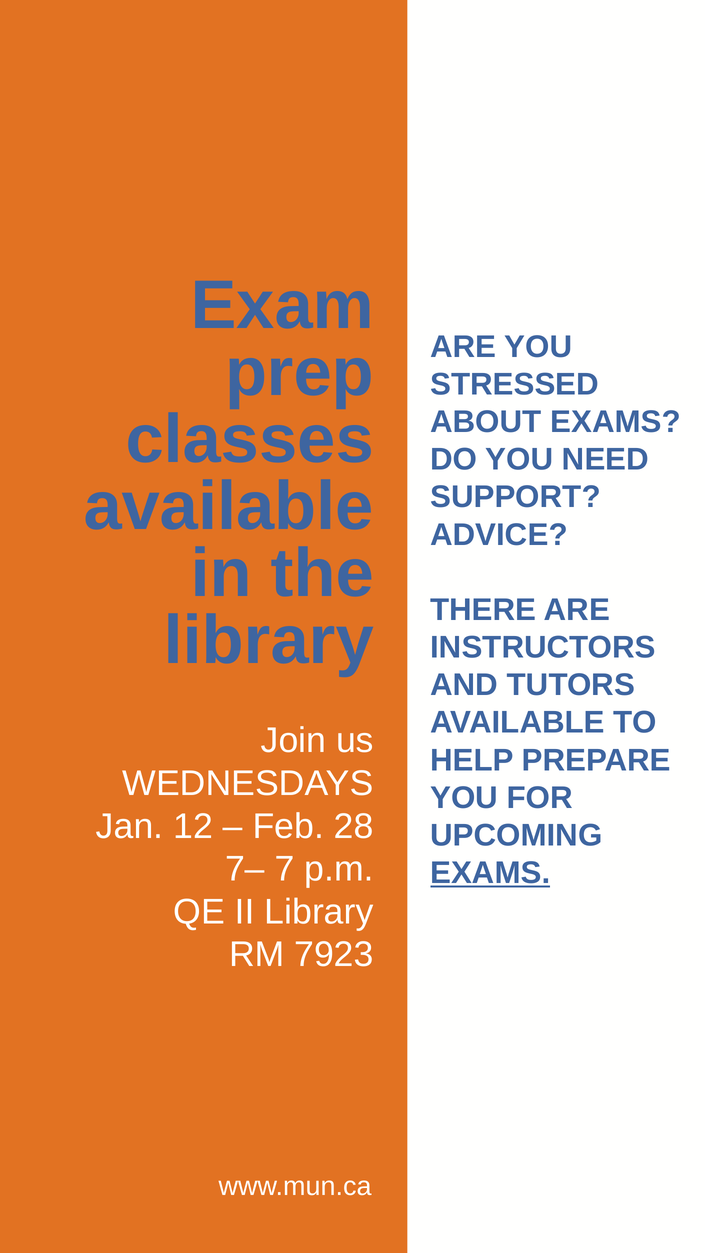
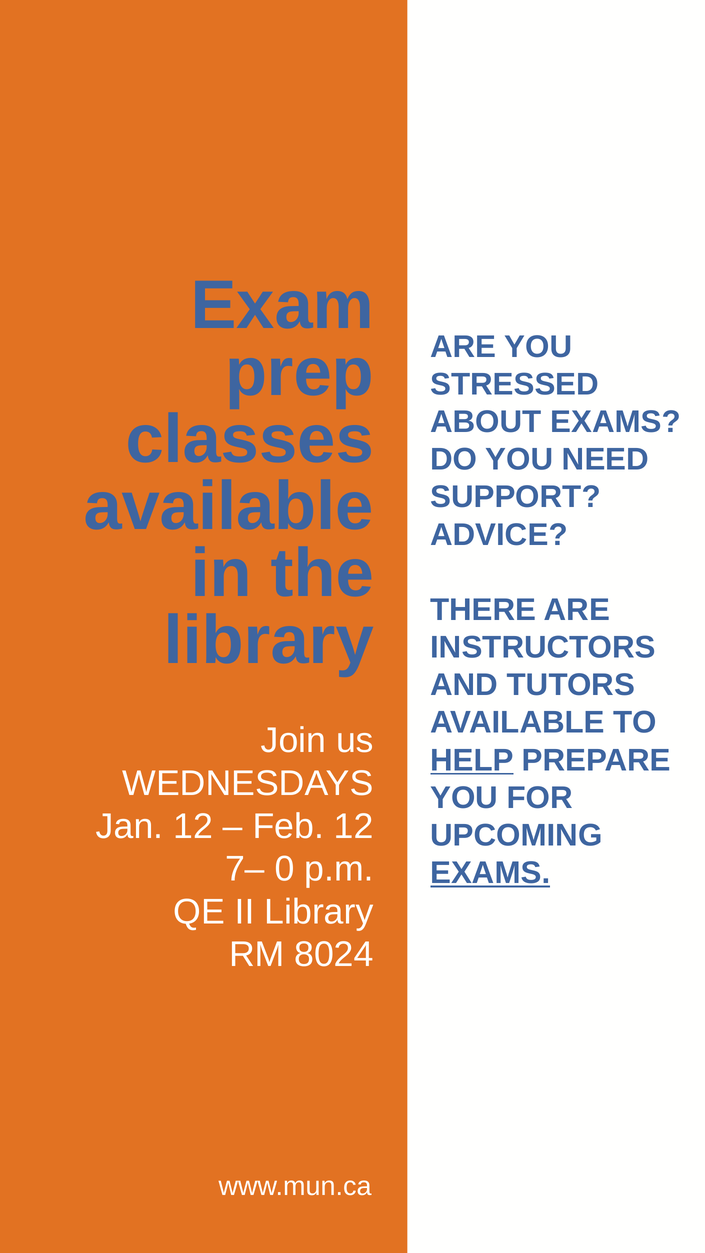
HELP underline: none -> present
Feb 28: 28 -> 12
7: 7 -> 0
7923: 7923 -> 8024
